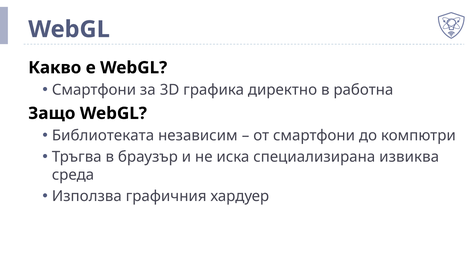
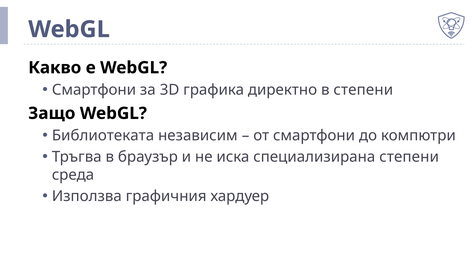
в работна: работна -> степени
специализирана извиква: извиква -> степени
